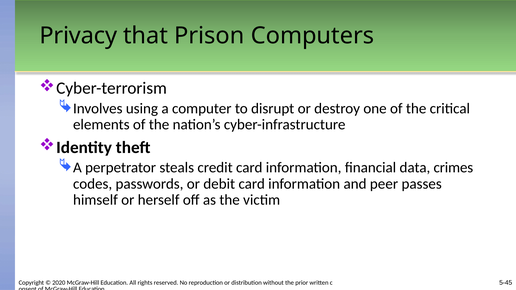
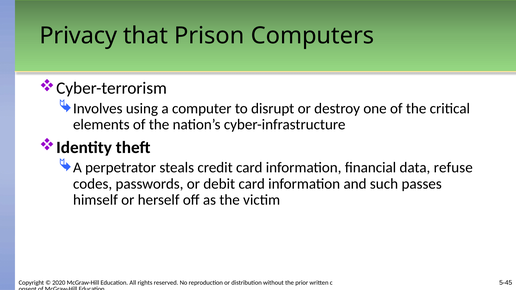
crimes: crimes -> refuse
peer: peer -> such
